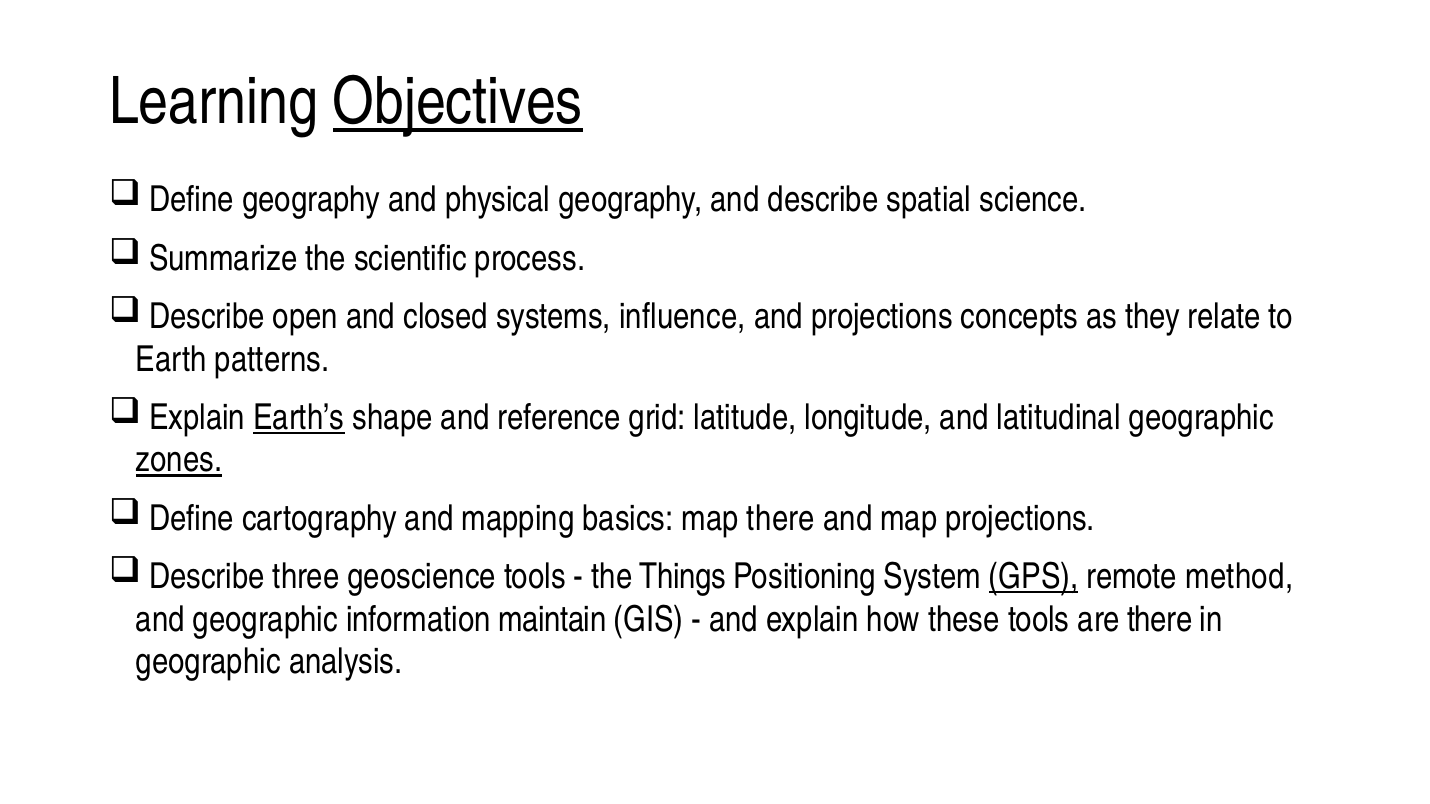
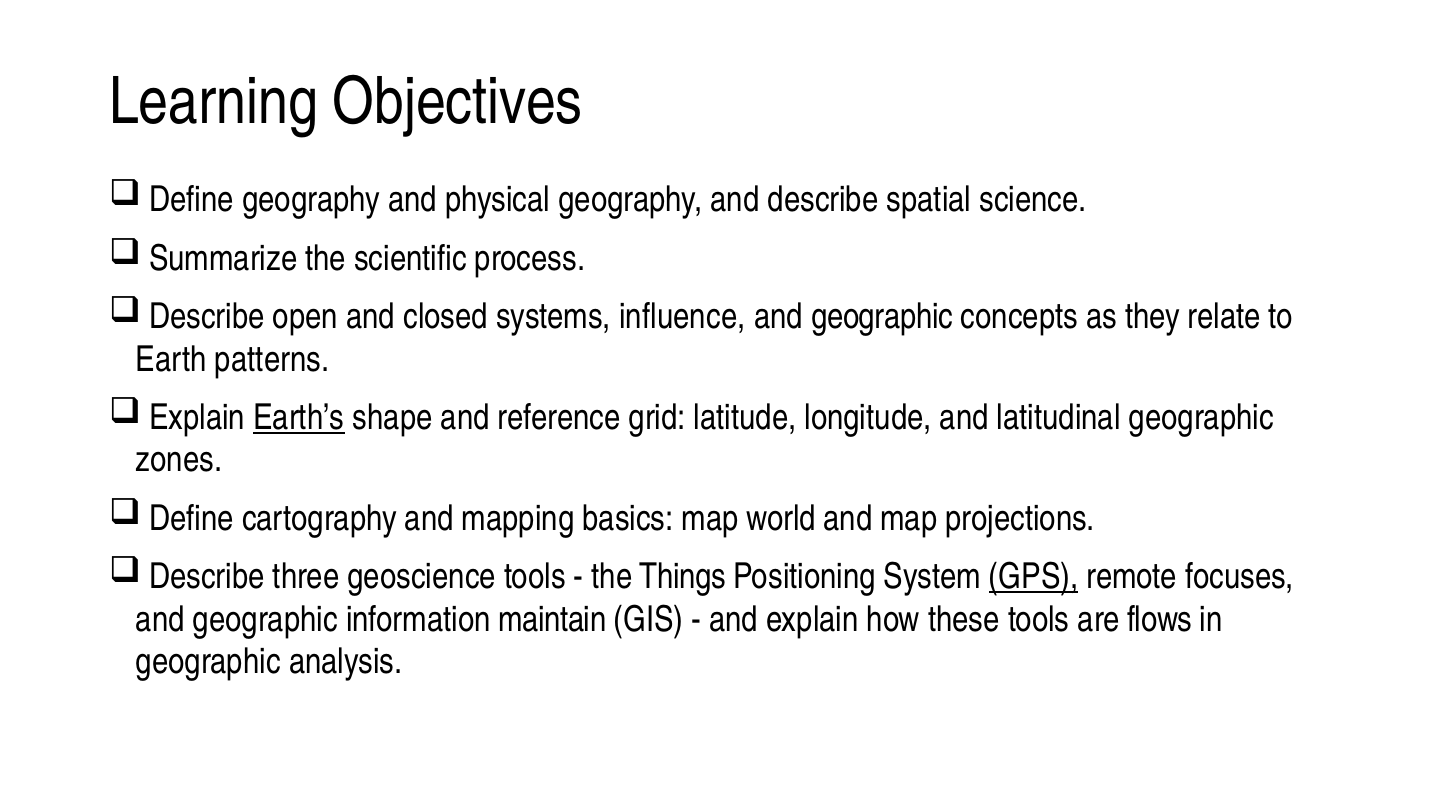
Objectives underline: present -> none
projections at (882, 317): projections -> geographic
zones underline: present -> none
map there: there -> world
method: method -> focuses
are there: there -> flows
